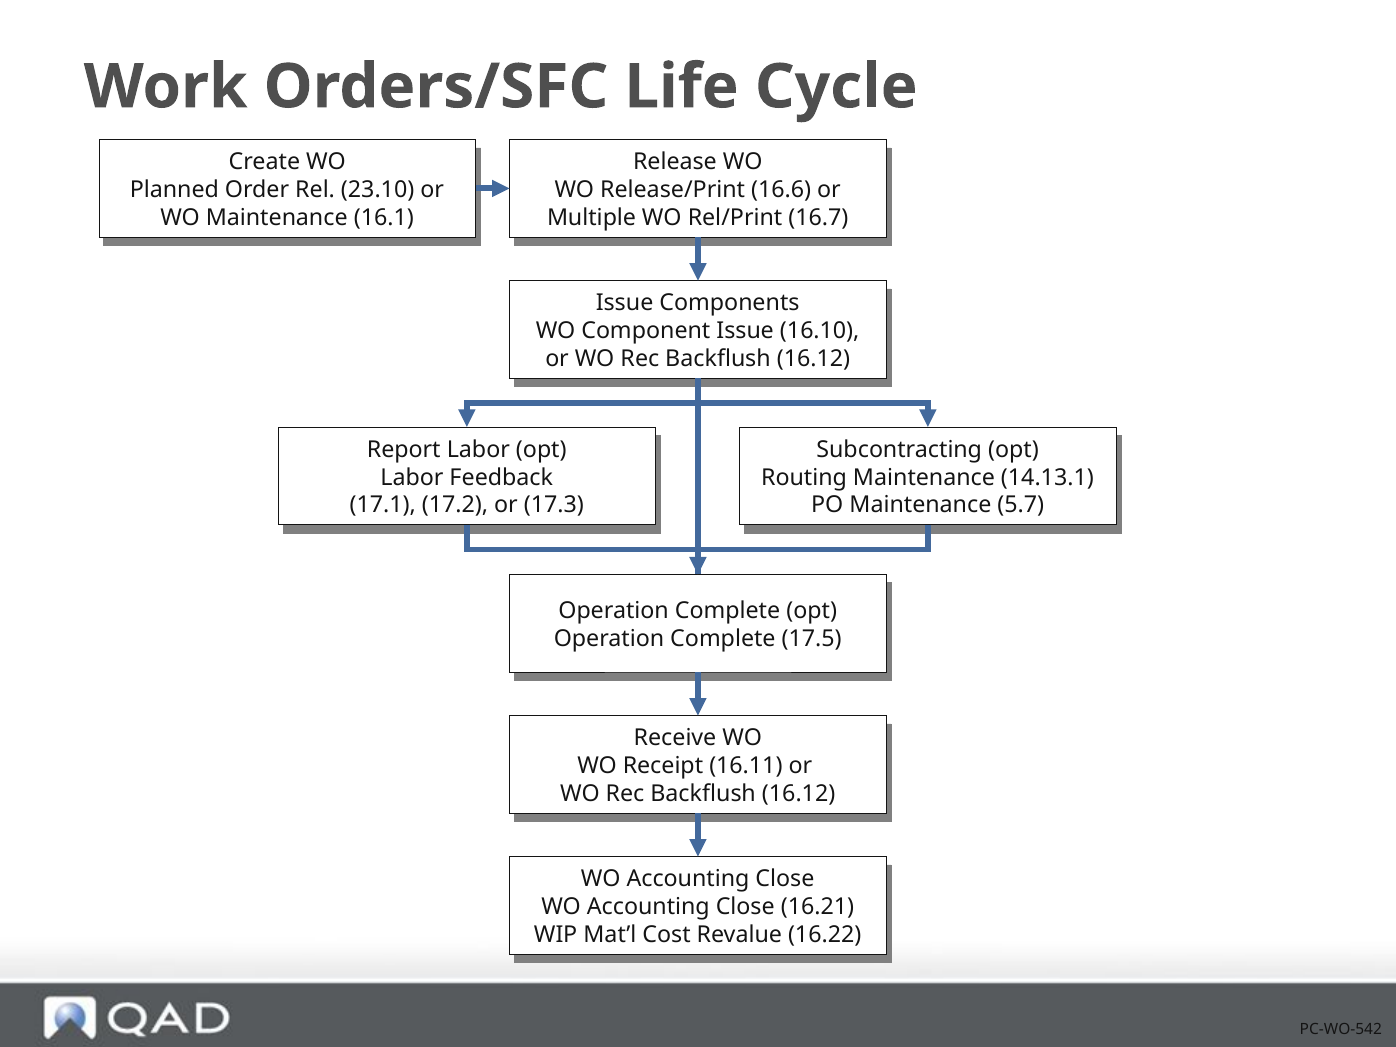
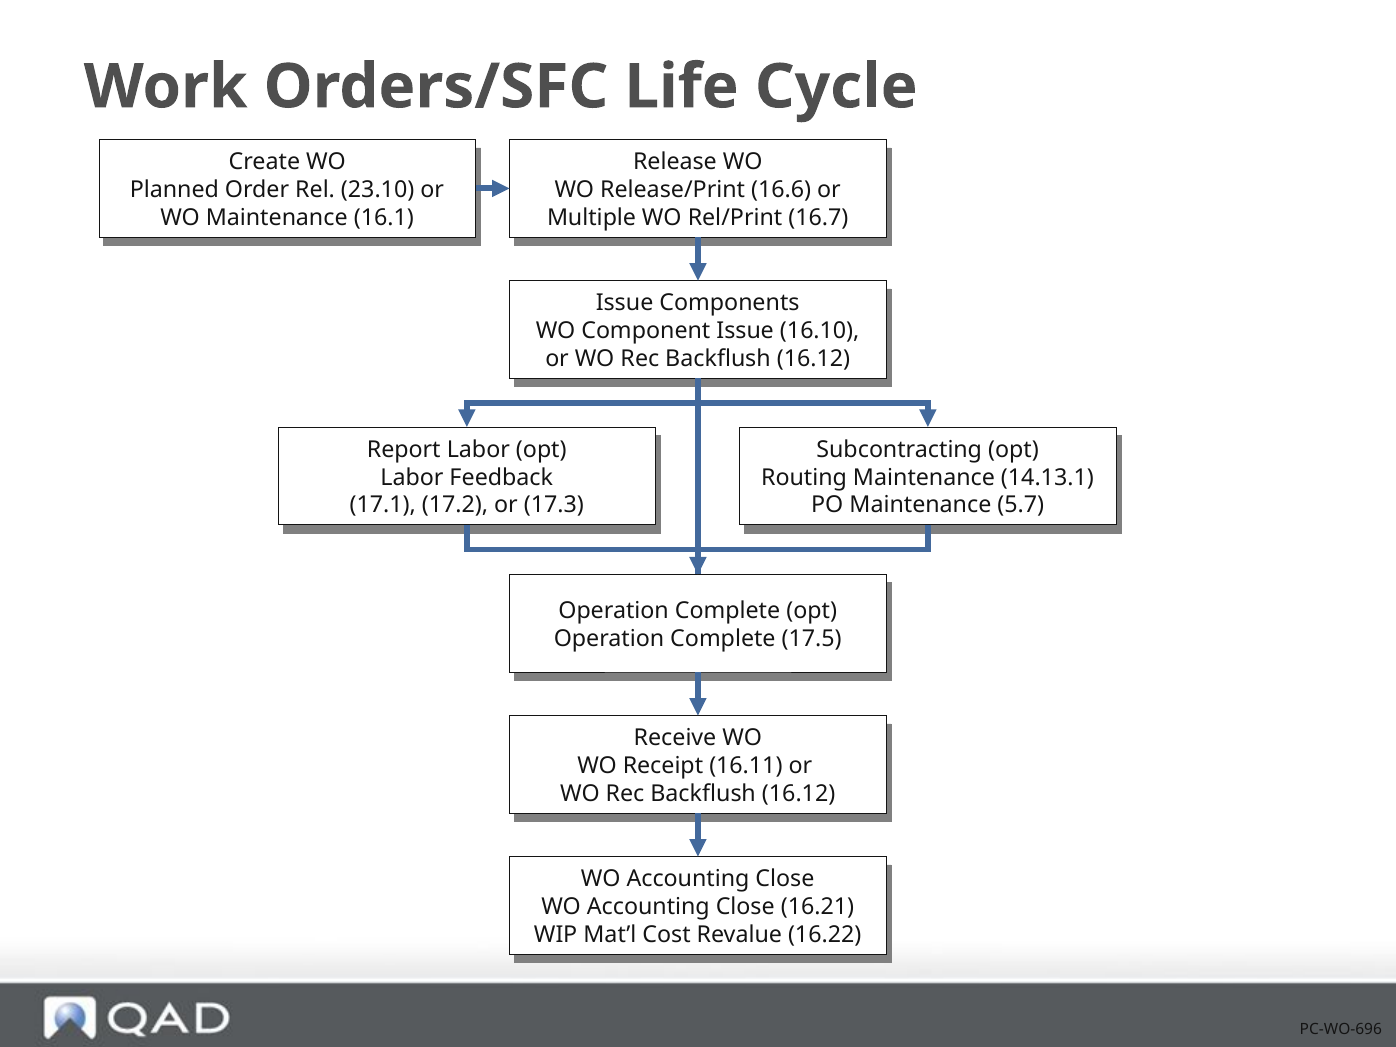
PC-WO-542: PC-WO-542 -> PC-WO-696
